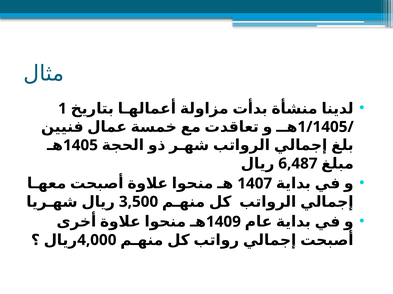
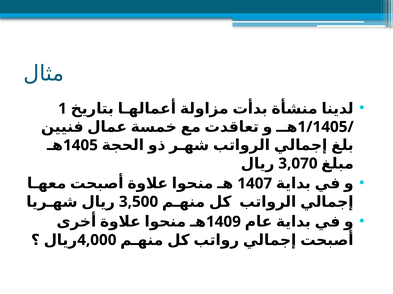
6,487: 6,487 -> 3,070
